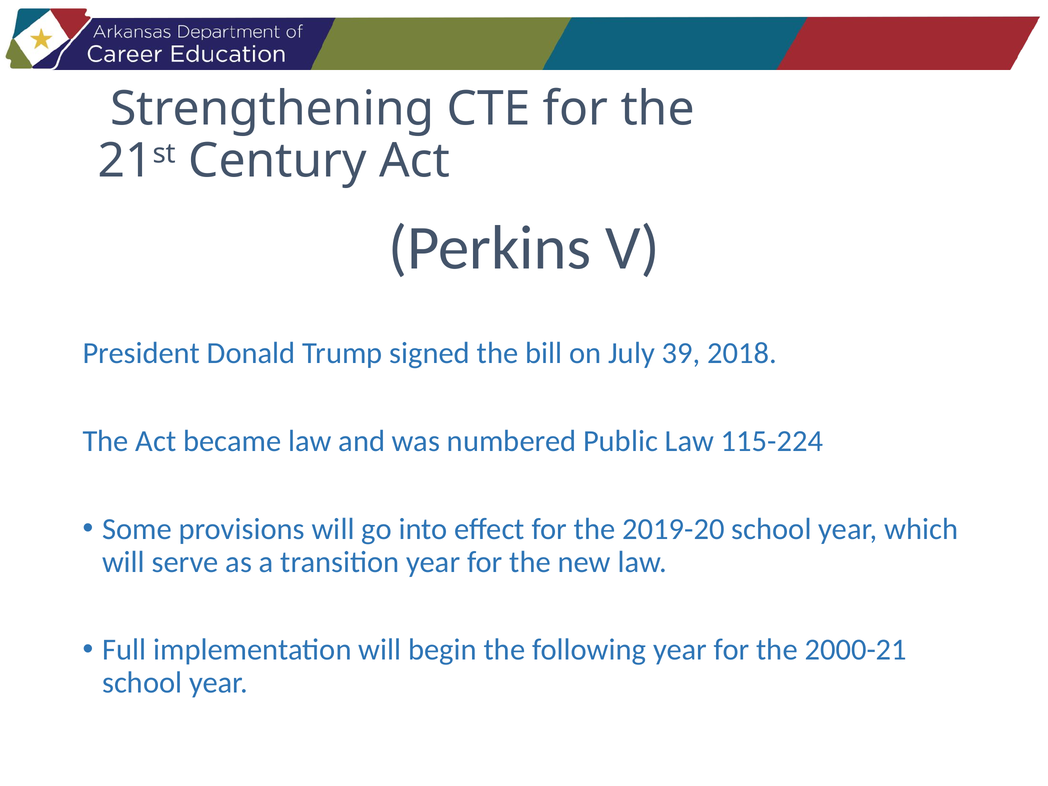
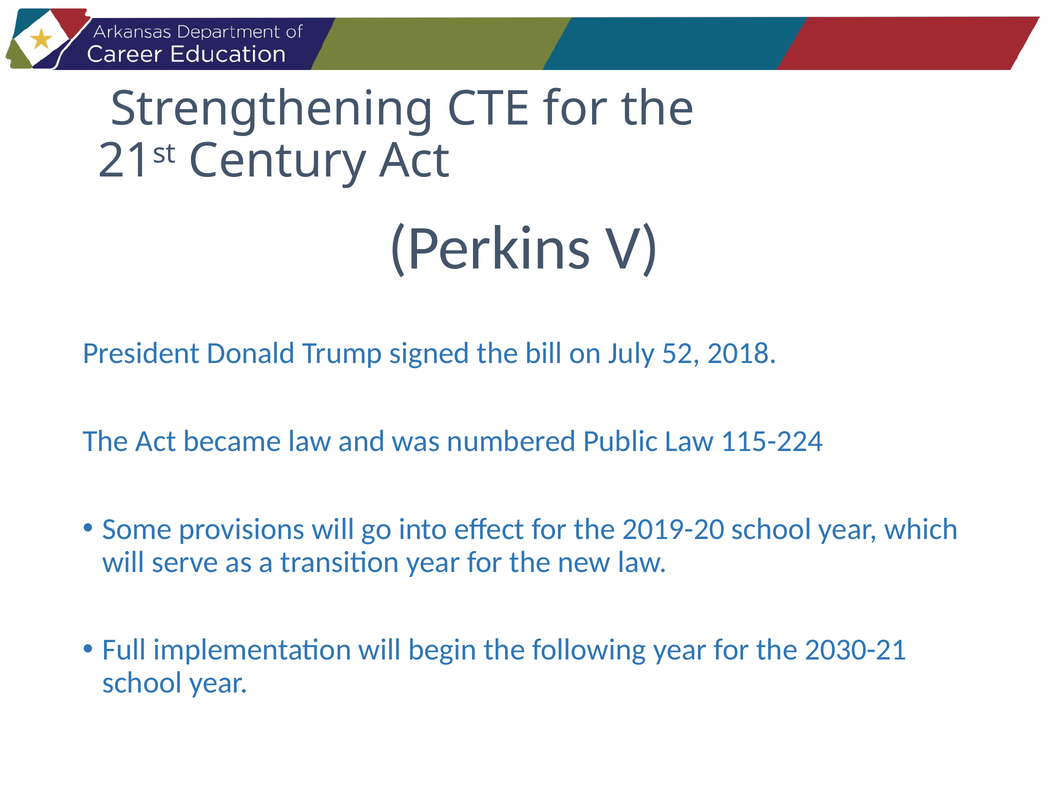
39: 39 -> 52
2000-21: 2000-21 -> 2030-21
